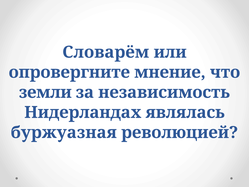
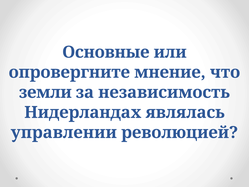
Словарём: Словарём -> Основные
буржуазная: буржуазная -> управлении
